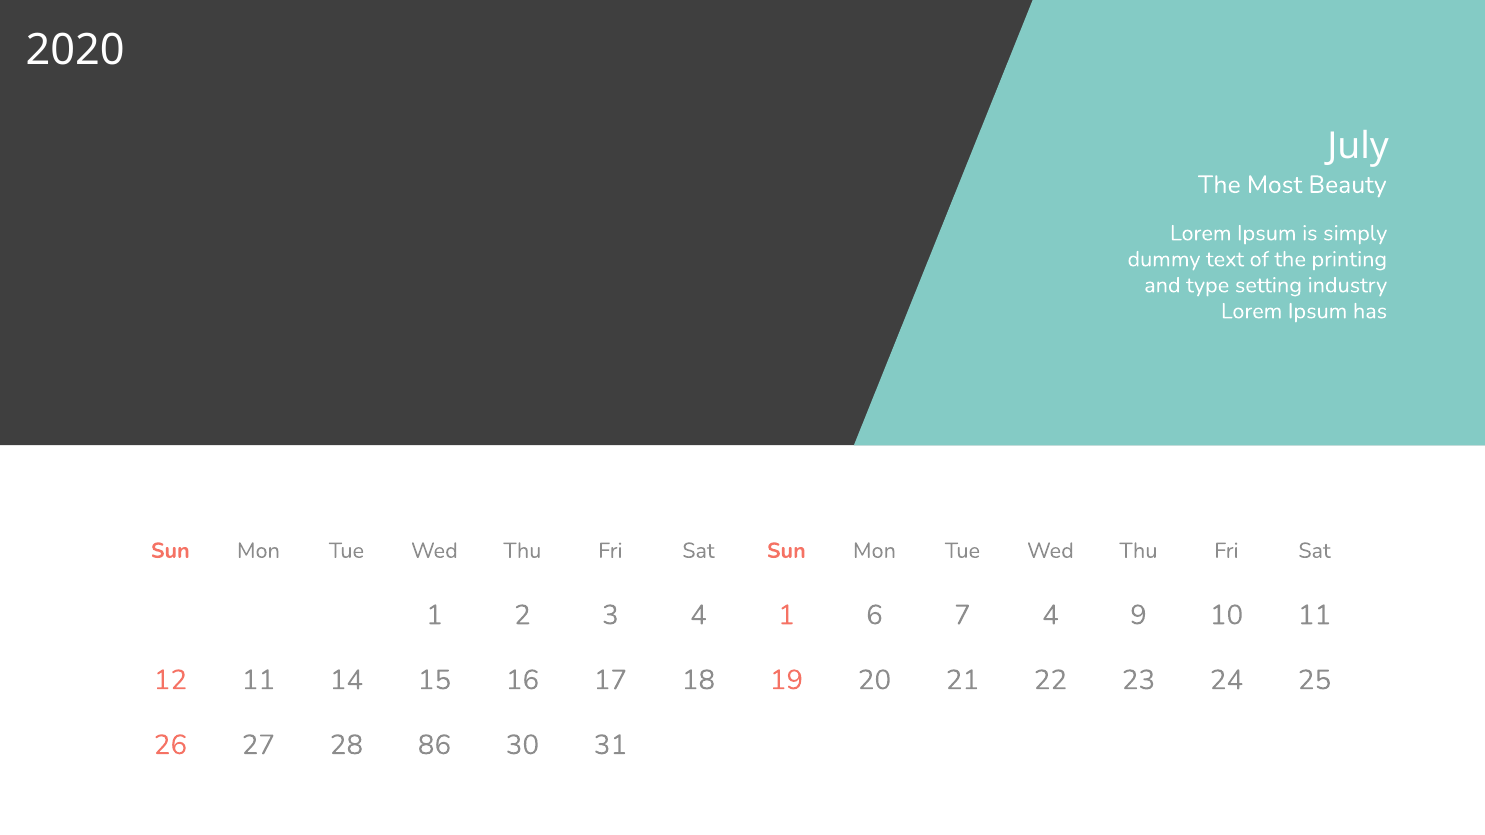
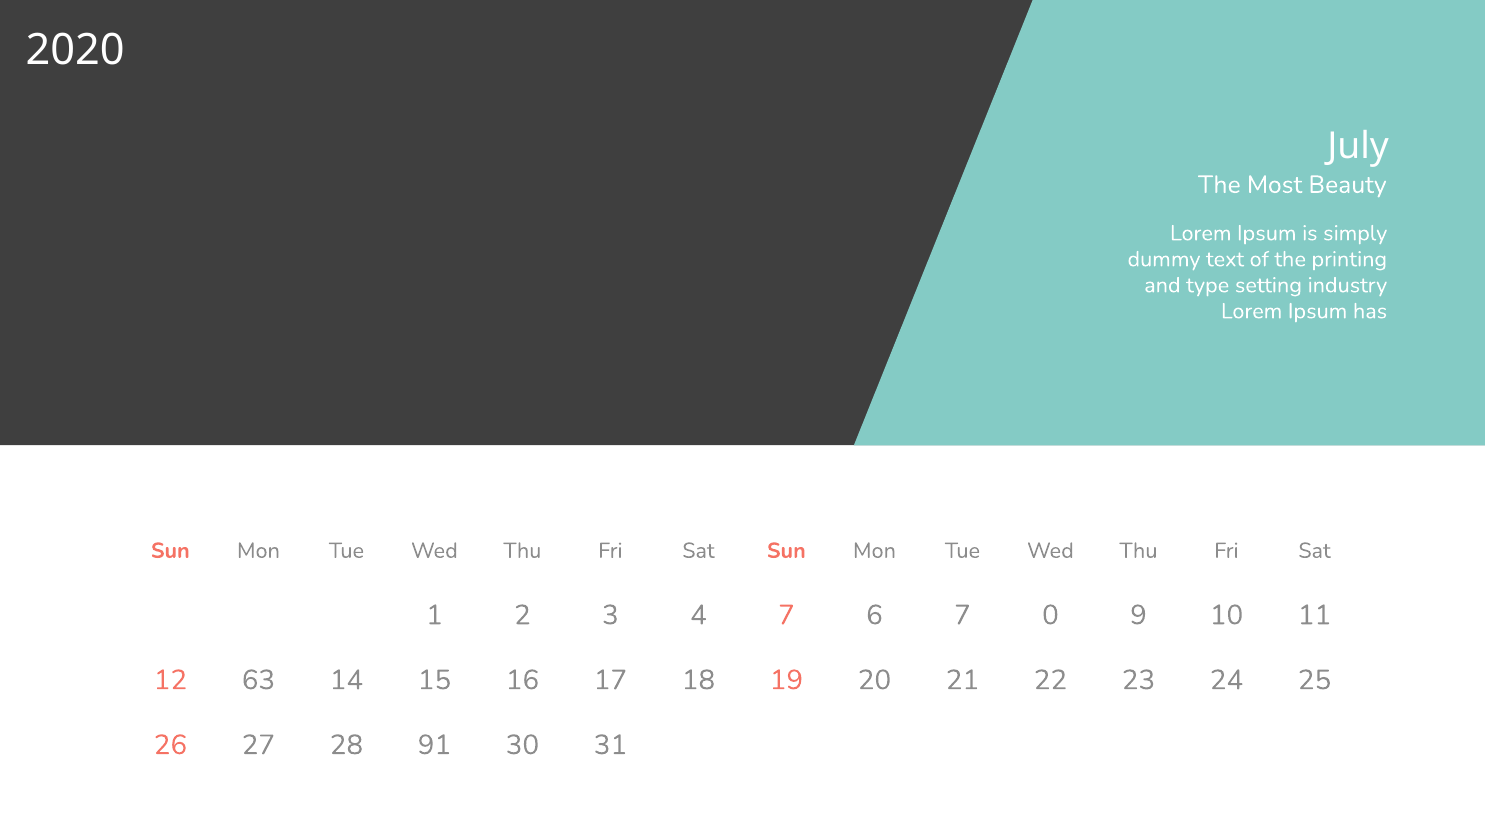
4 1: 1 -> 7
7 4: 4 -> 0
12 11: 11 -> 63
86: 86 -> 91
